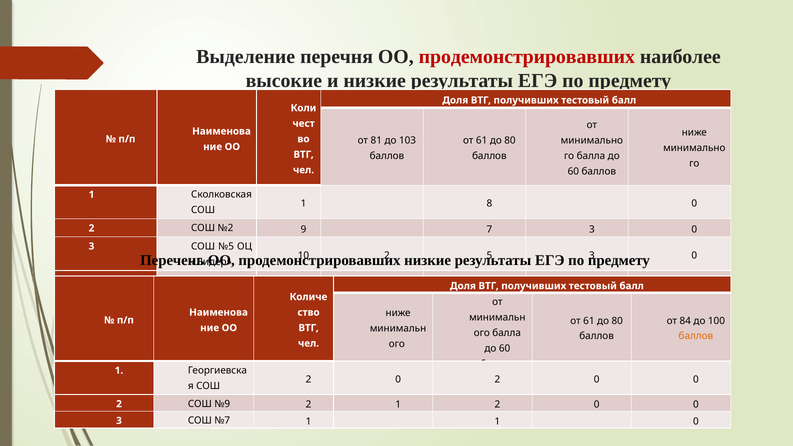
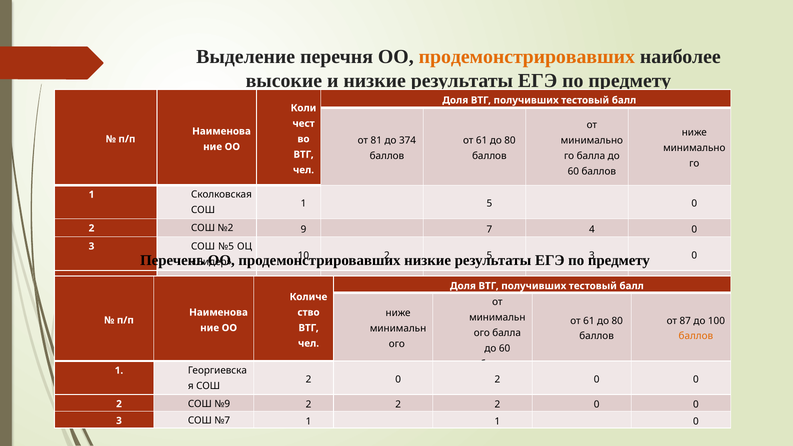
продемонстрировавших at (527, 57) colour: red -> orange
103: 103 -> 374
1 8: 8 -> 5
7 3: 3 -> 4
84: 84 -> 87
№9 2 1: 1 -> 2
